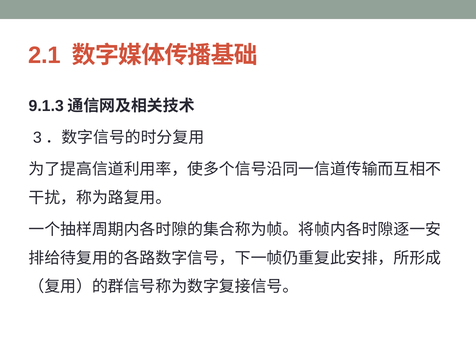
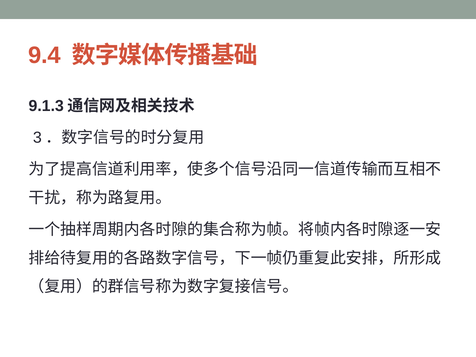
2.1: 2.1 -> 9.4
